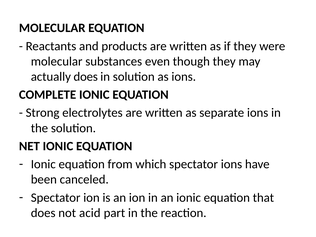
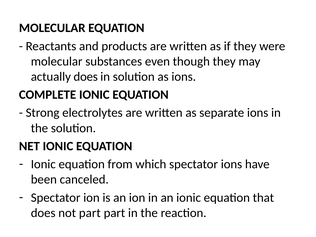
not acid: acid -> part
